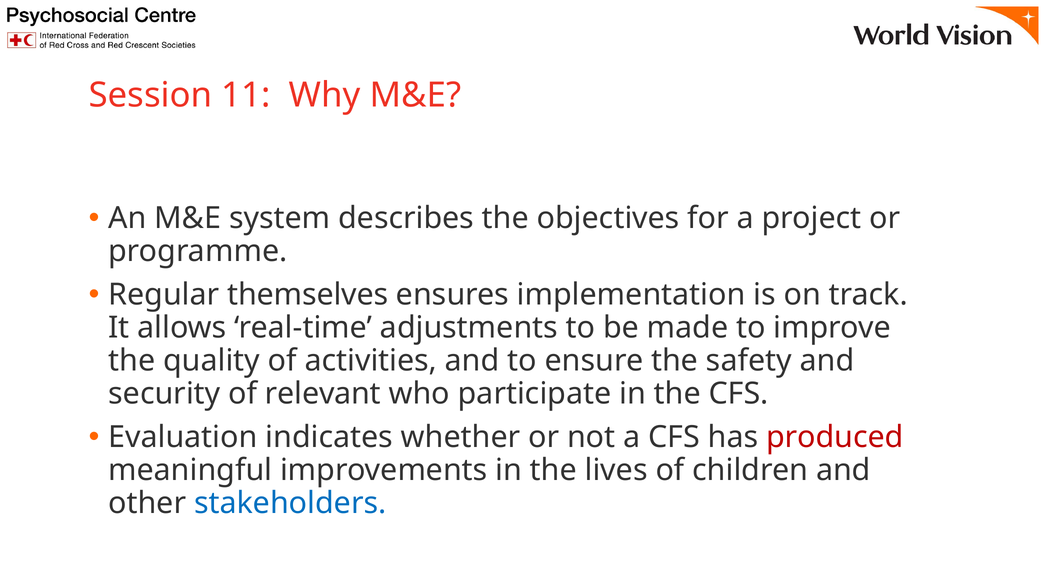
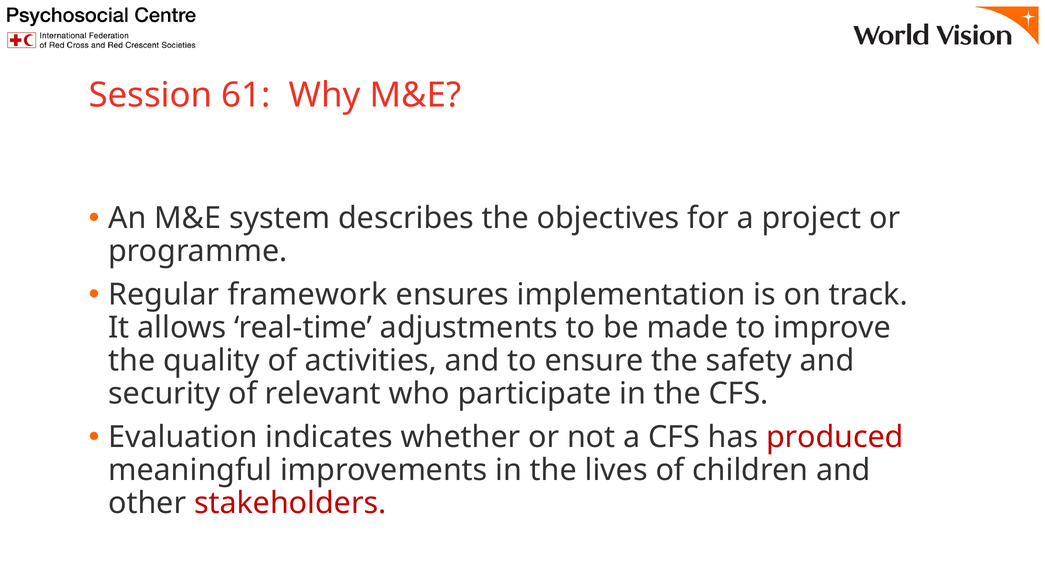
11: 11 -> 61
themselves: themselves -> framework
stakeholders colour: blue -> red
